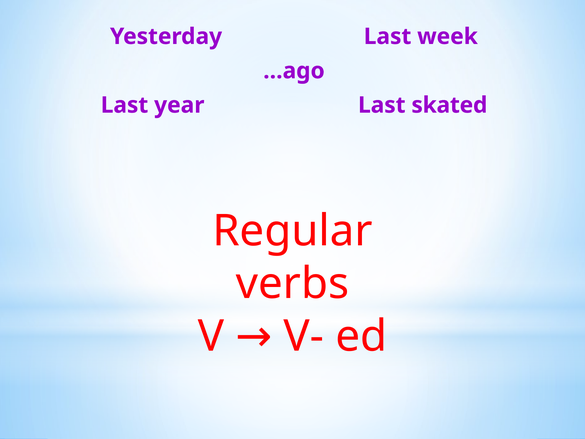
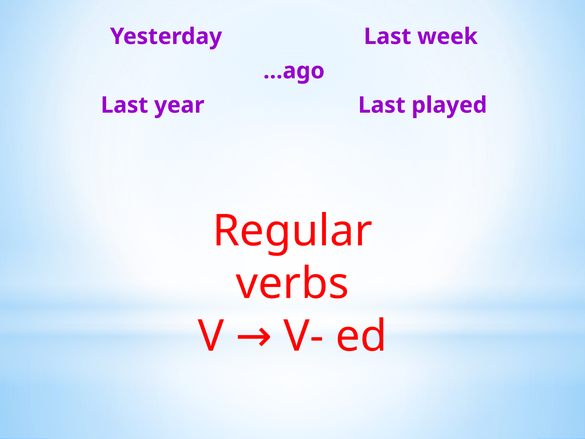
skated: skated -> played
